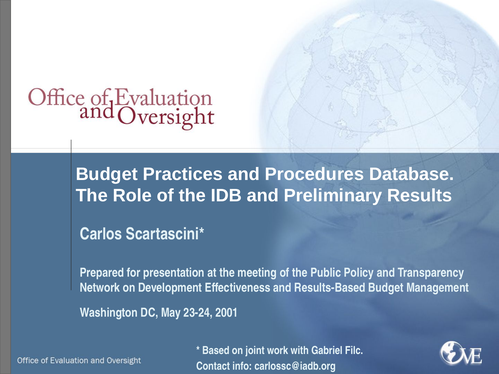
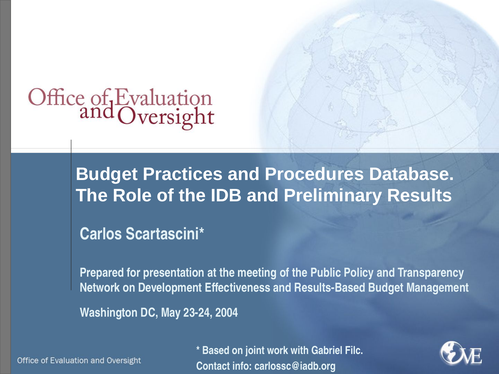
2001: 2001 -> 2004
